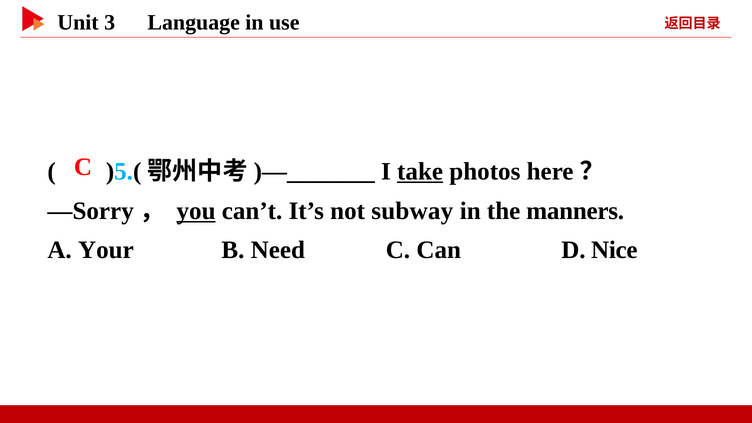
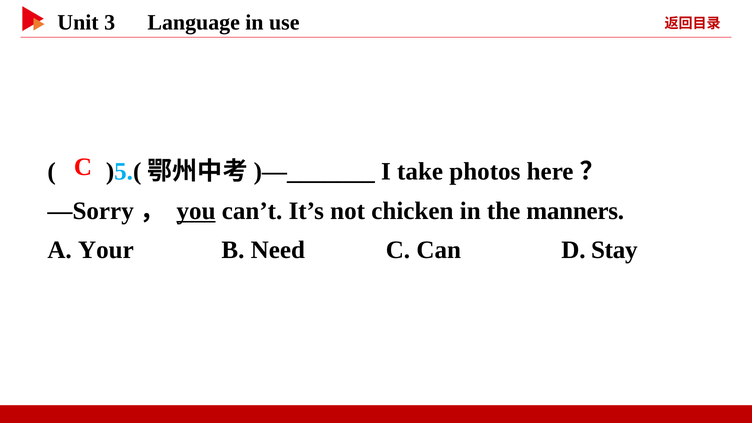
take underline: present -> none
subway: subway -> chicken
Nice: Nice -> Stay
